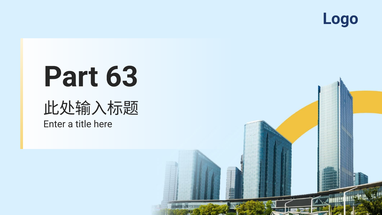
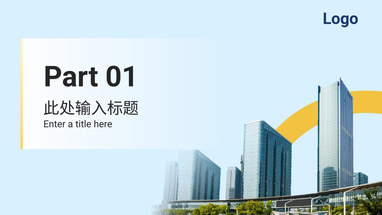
63: 63 -> 01
